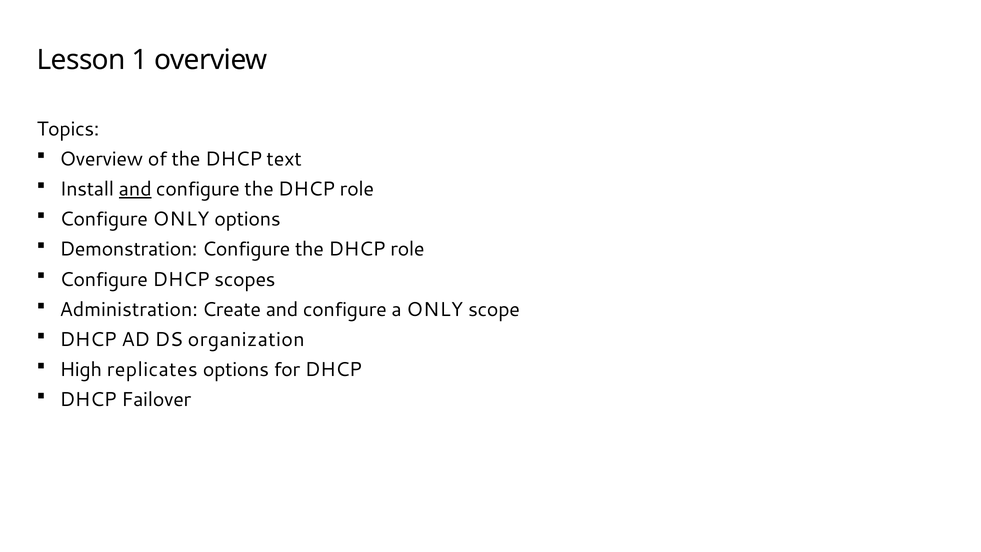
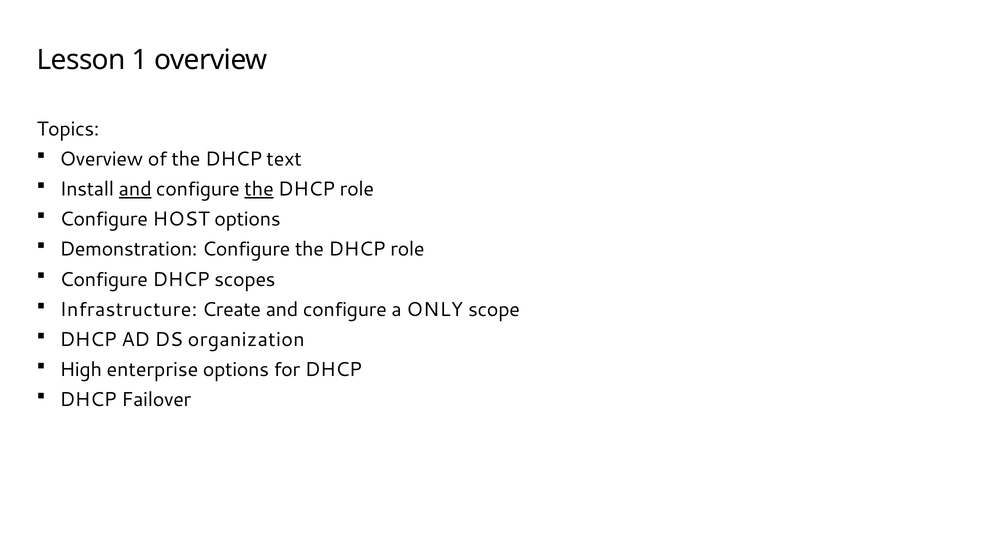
the at (259, 189) underline: none -> present
Configure ONLY: ONLY -> HOST
Administration: Administration -> Infrastructure
replicates: replicates -> enterprise
